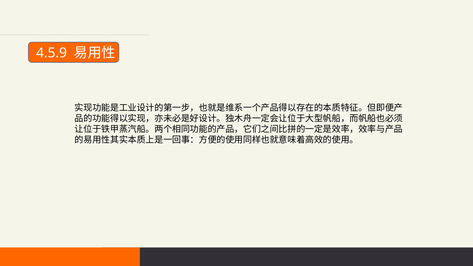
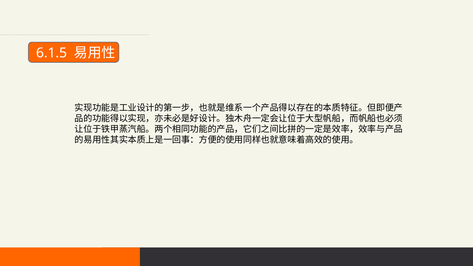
4.5.9: 4.5.9 -> 6.1.5
